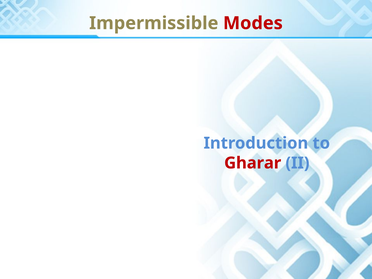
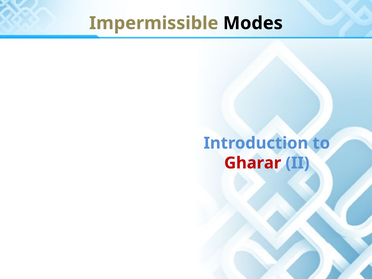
Modes colour: red -> black
